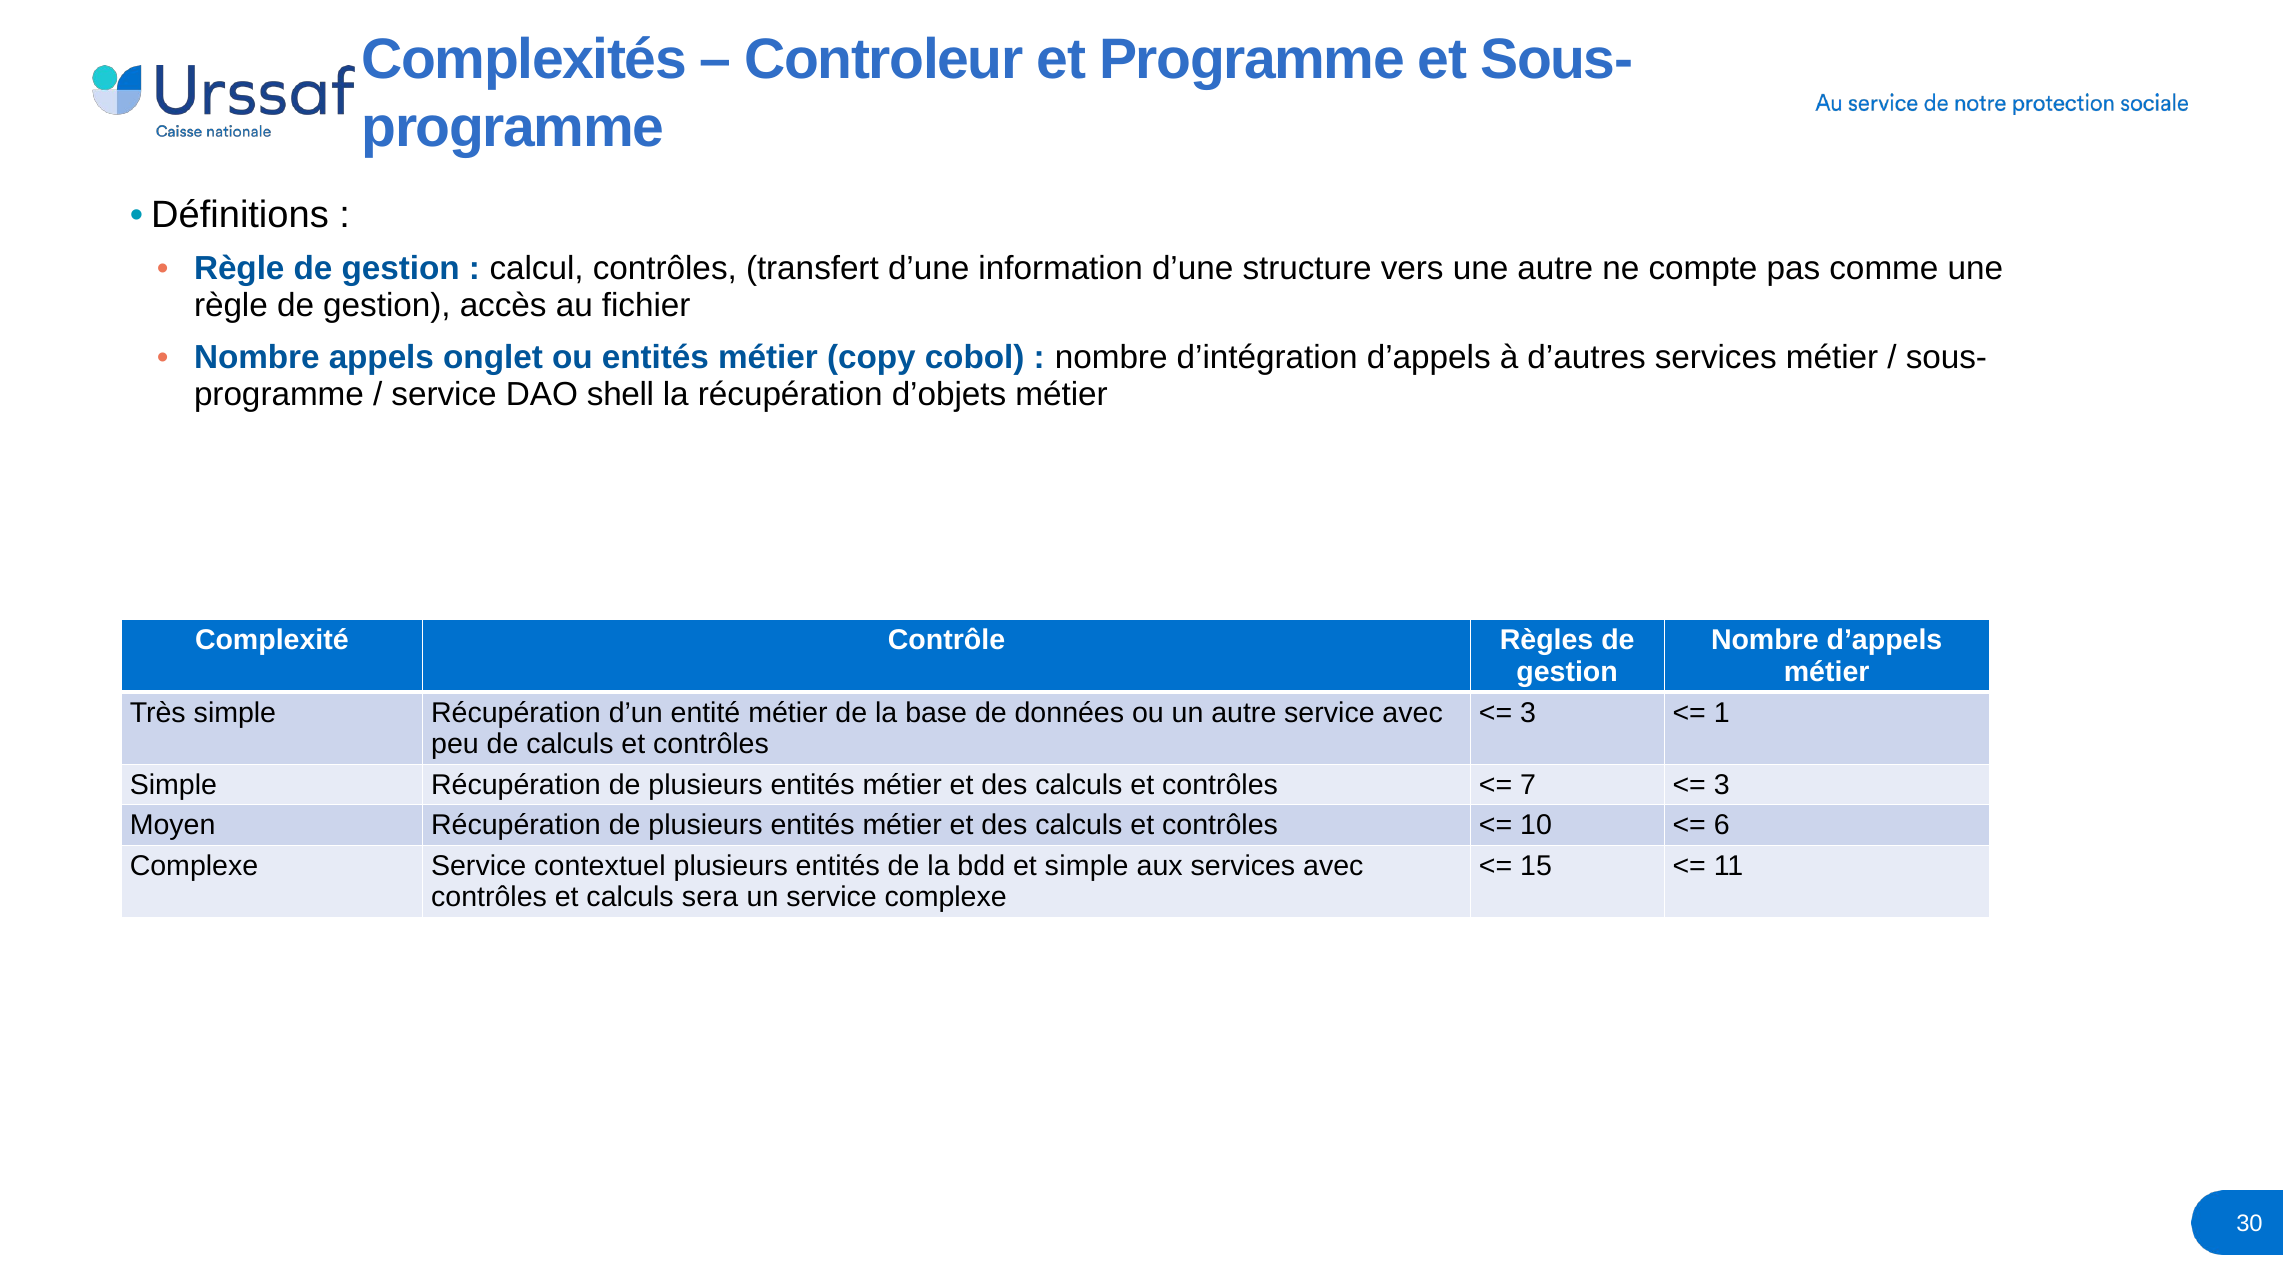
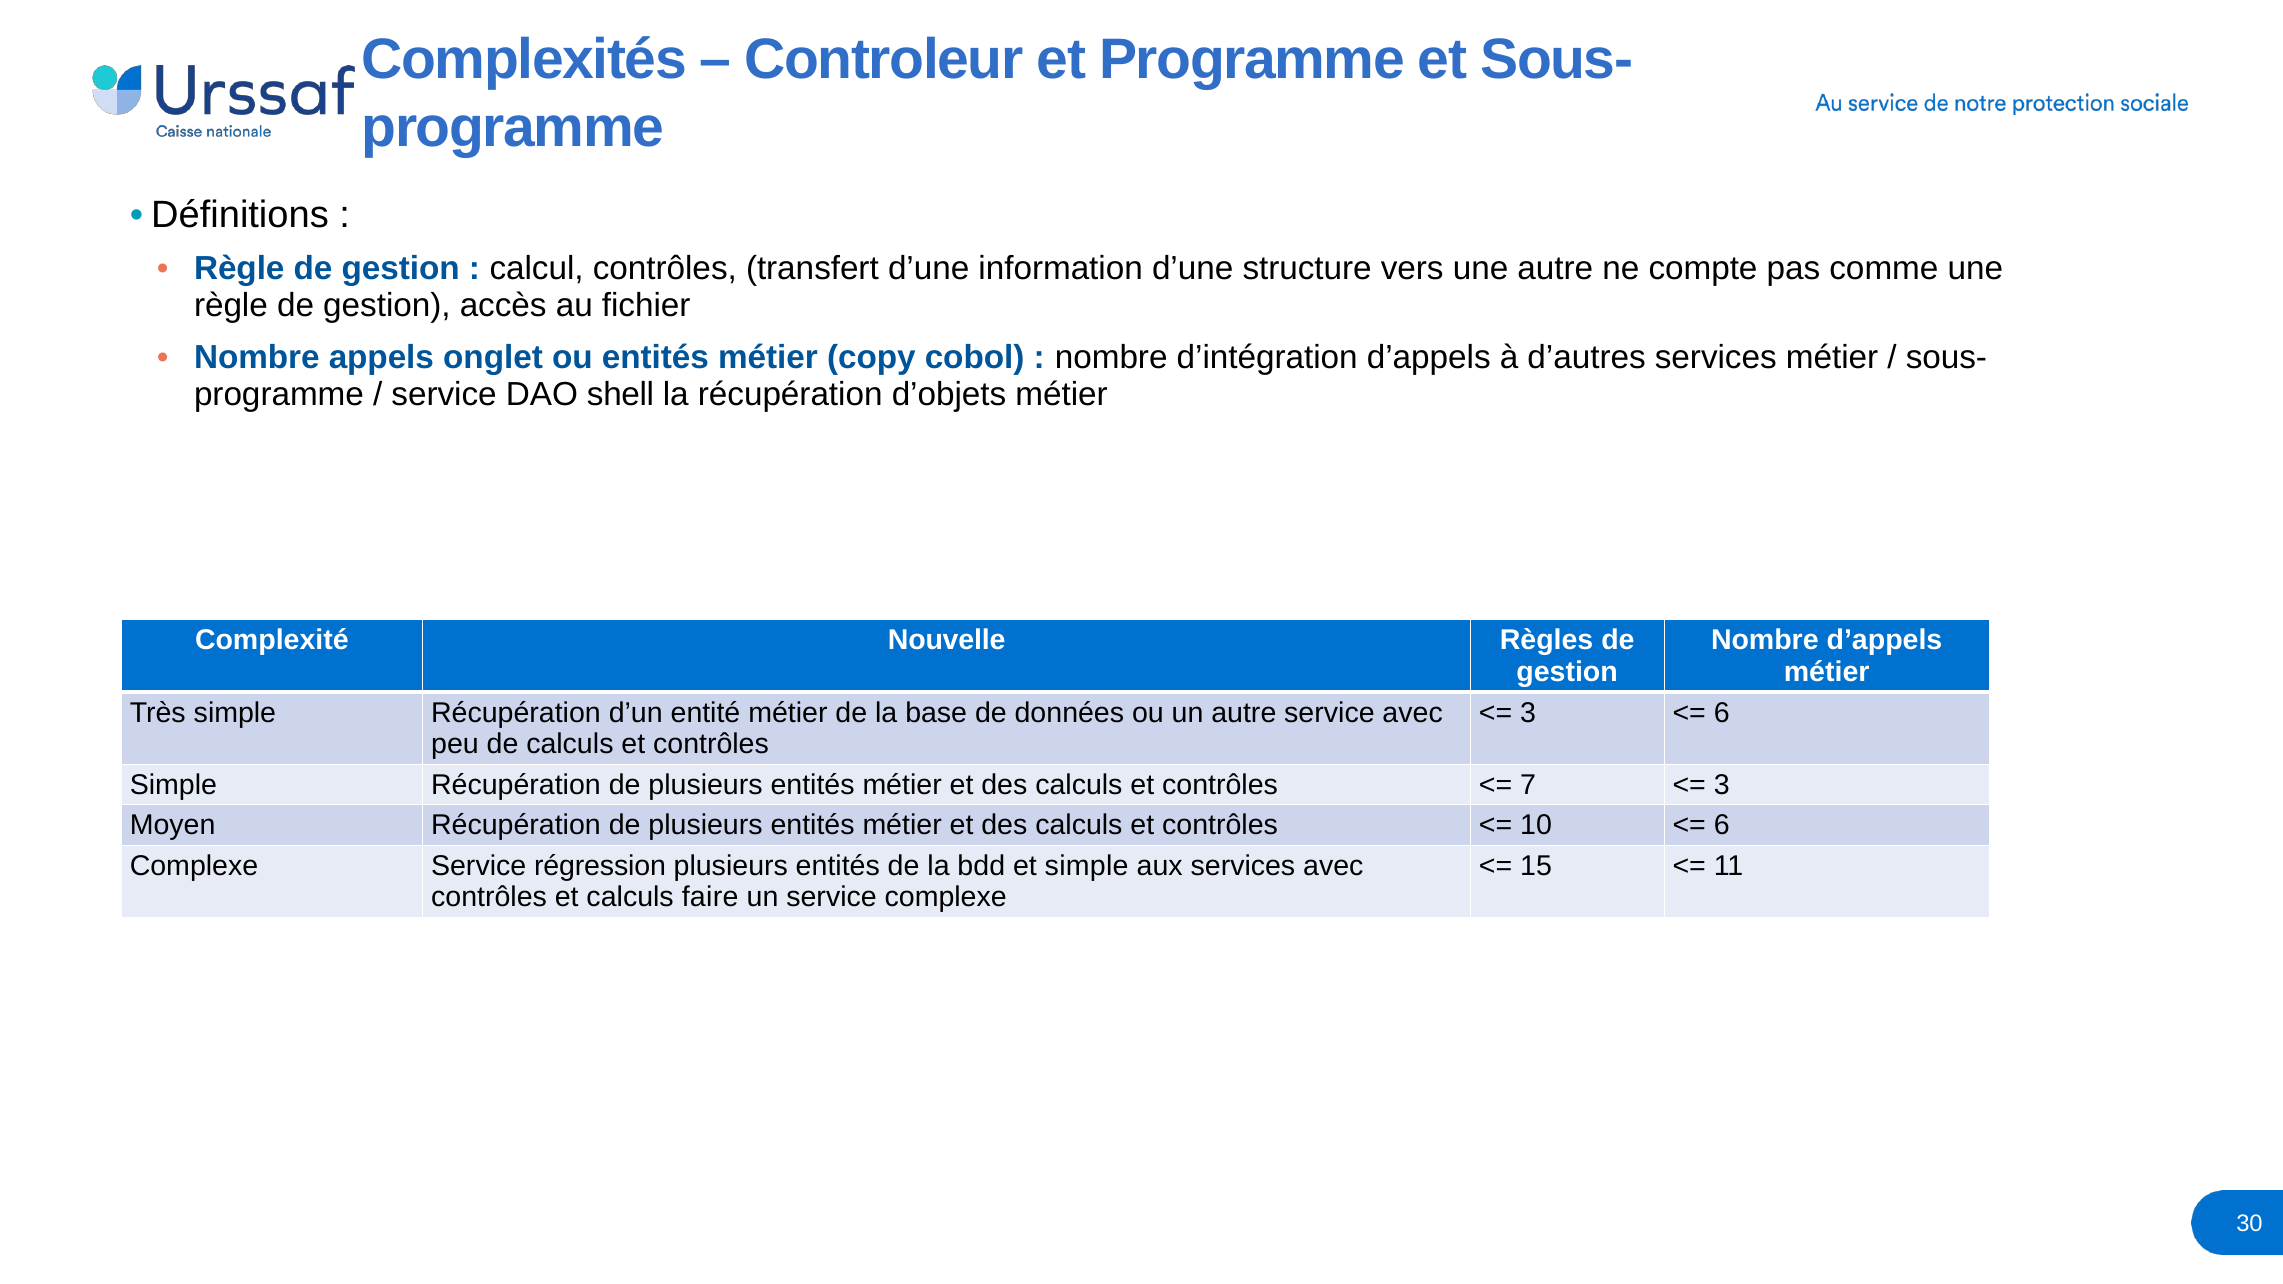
Contrôle: Contrôle -> Nouvelle
1 at (1722, 713): 1 -> 6
contextuel: contextuel -> régression
sera: sera -> faire
